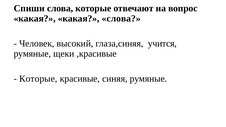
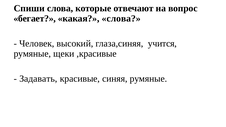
какая at (35, 18): какая -> бегает
Которые at (38, 79): Которые -> Задавать
